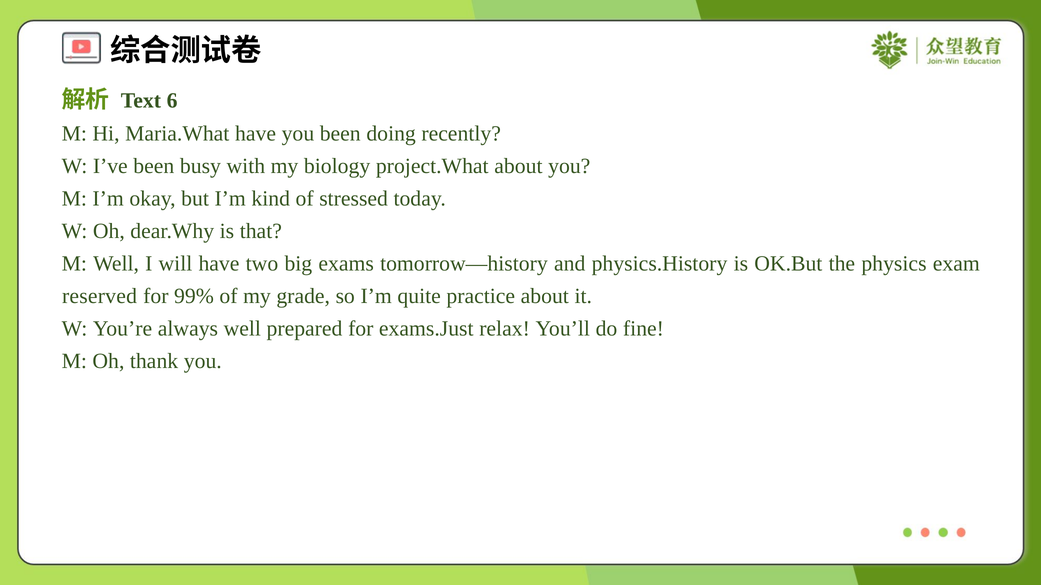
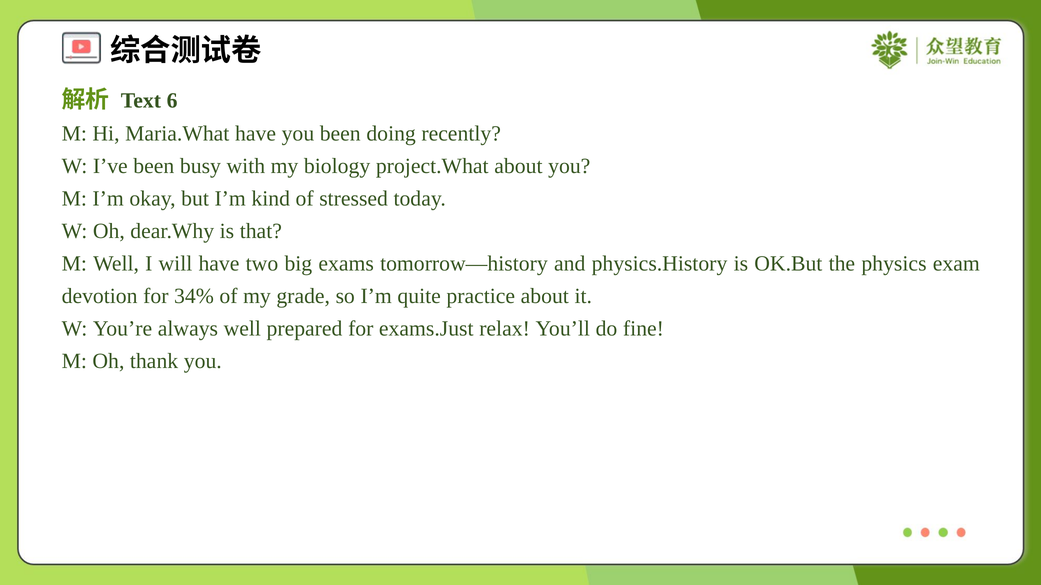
reserved: reserved -> devotion
99%: 99% -> 34%
